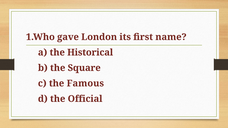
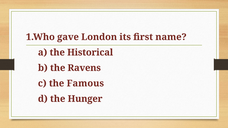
Square: Square -> Ravens
Official: Official -> Hunger
